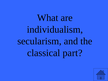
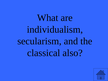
part: part -> also
